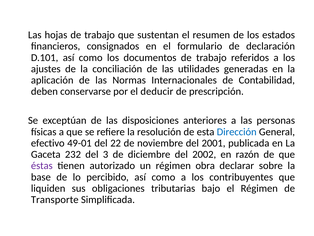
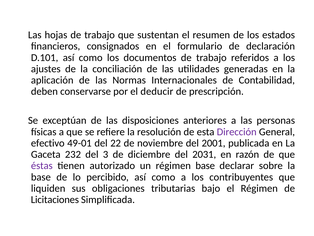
Dirección colour: blue -> purple
2002: 2002 -> 2031
régimen obra: obra -> base
Transporte: Transporte -> Licitaciones
